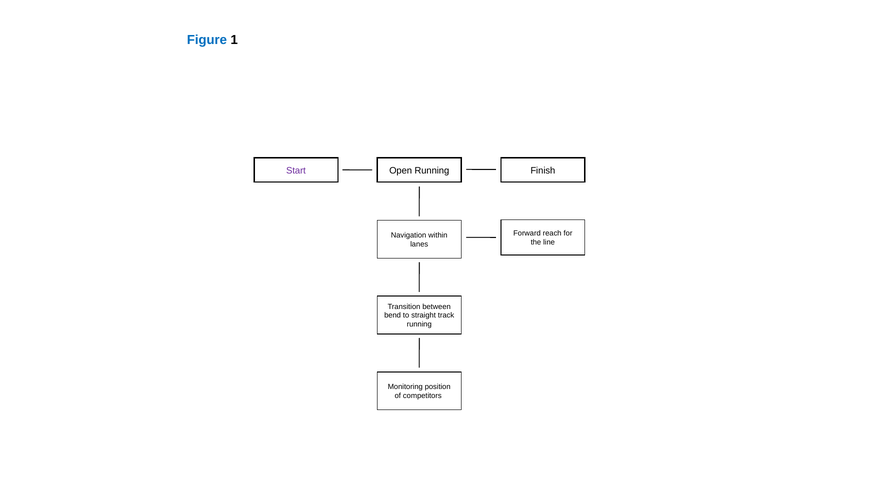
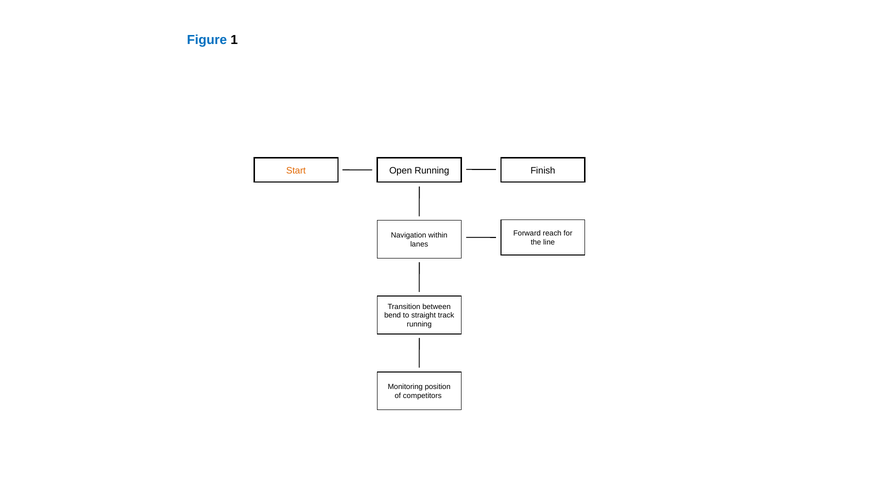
Start colour: purple -> orange
